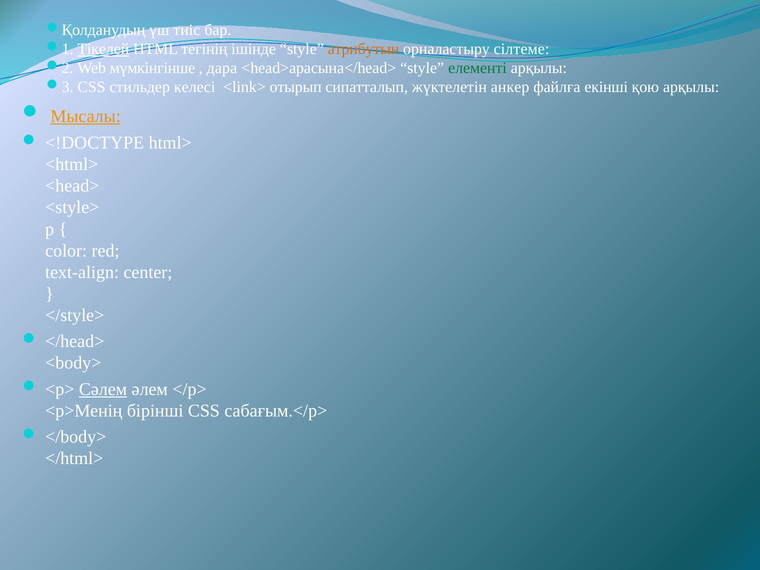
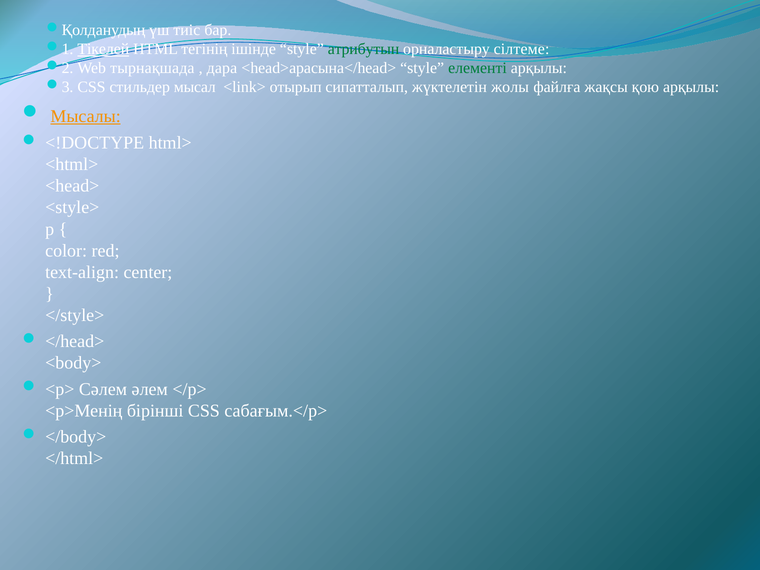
атрибутын colour: orange -> green
мүмкінгінше: мүмкінгінше -> тырнақшада
келесі: келесі -> мысал
анкер: анкер -> жолы
екінші: екінші -> жақсы
Сәлем underline: present -> none
